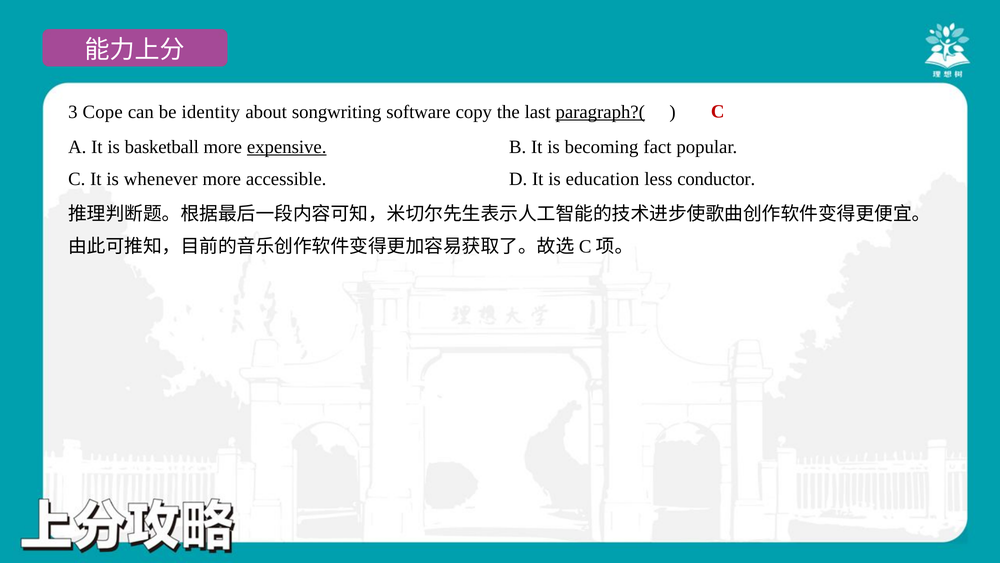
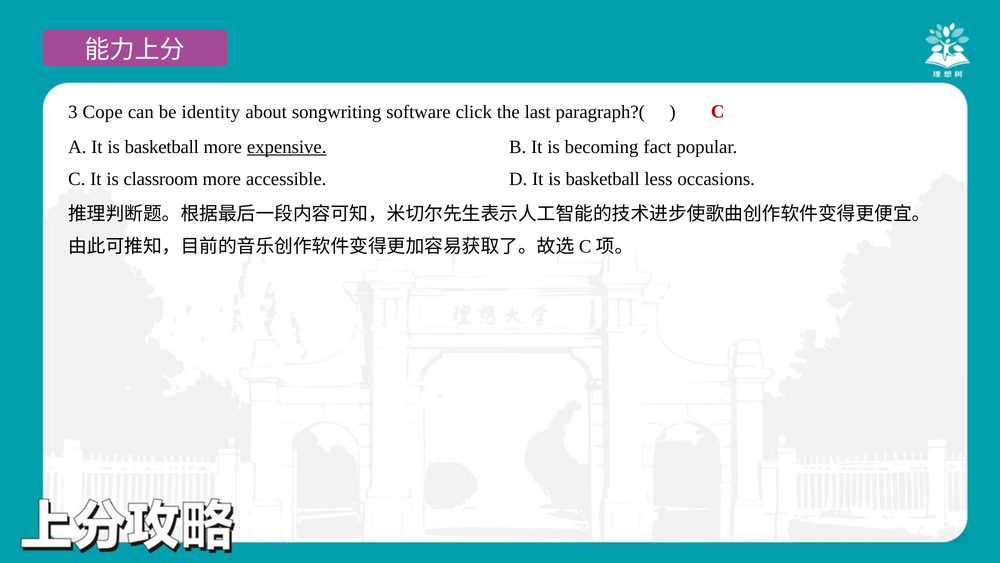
copy: copy -> click
paragraph?( underline: present -> none
whenever: whenever -> classroom
D It is education: education -> basketball
conductor: conductor -> occasions
